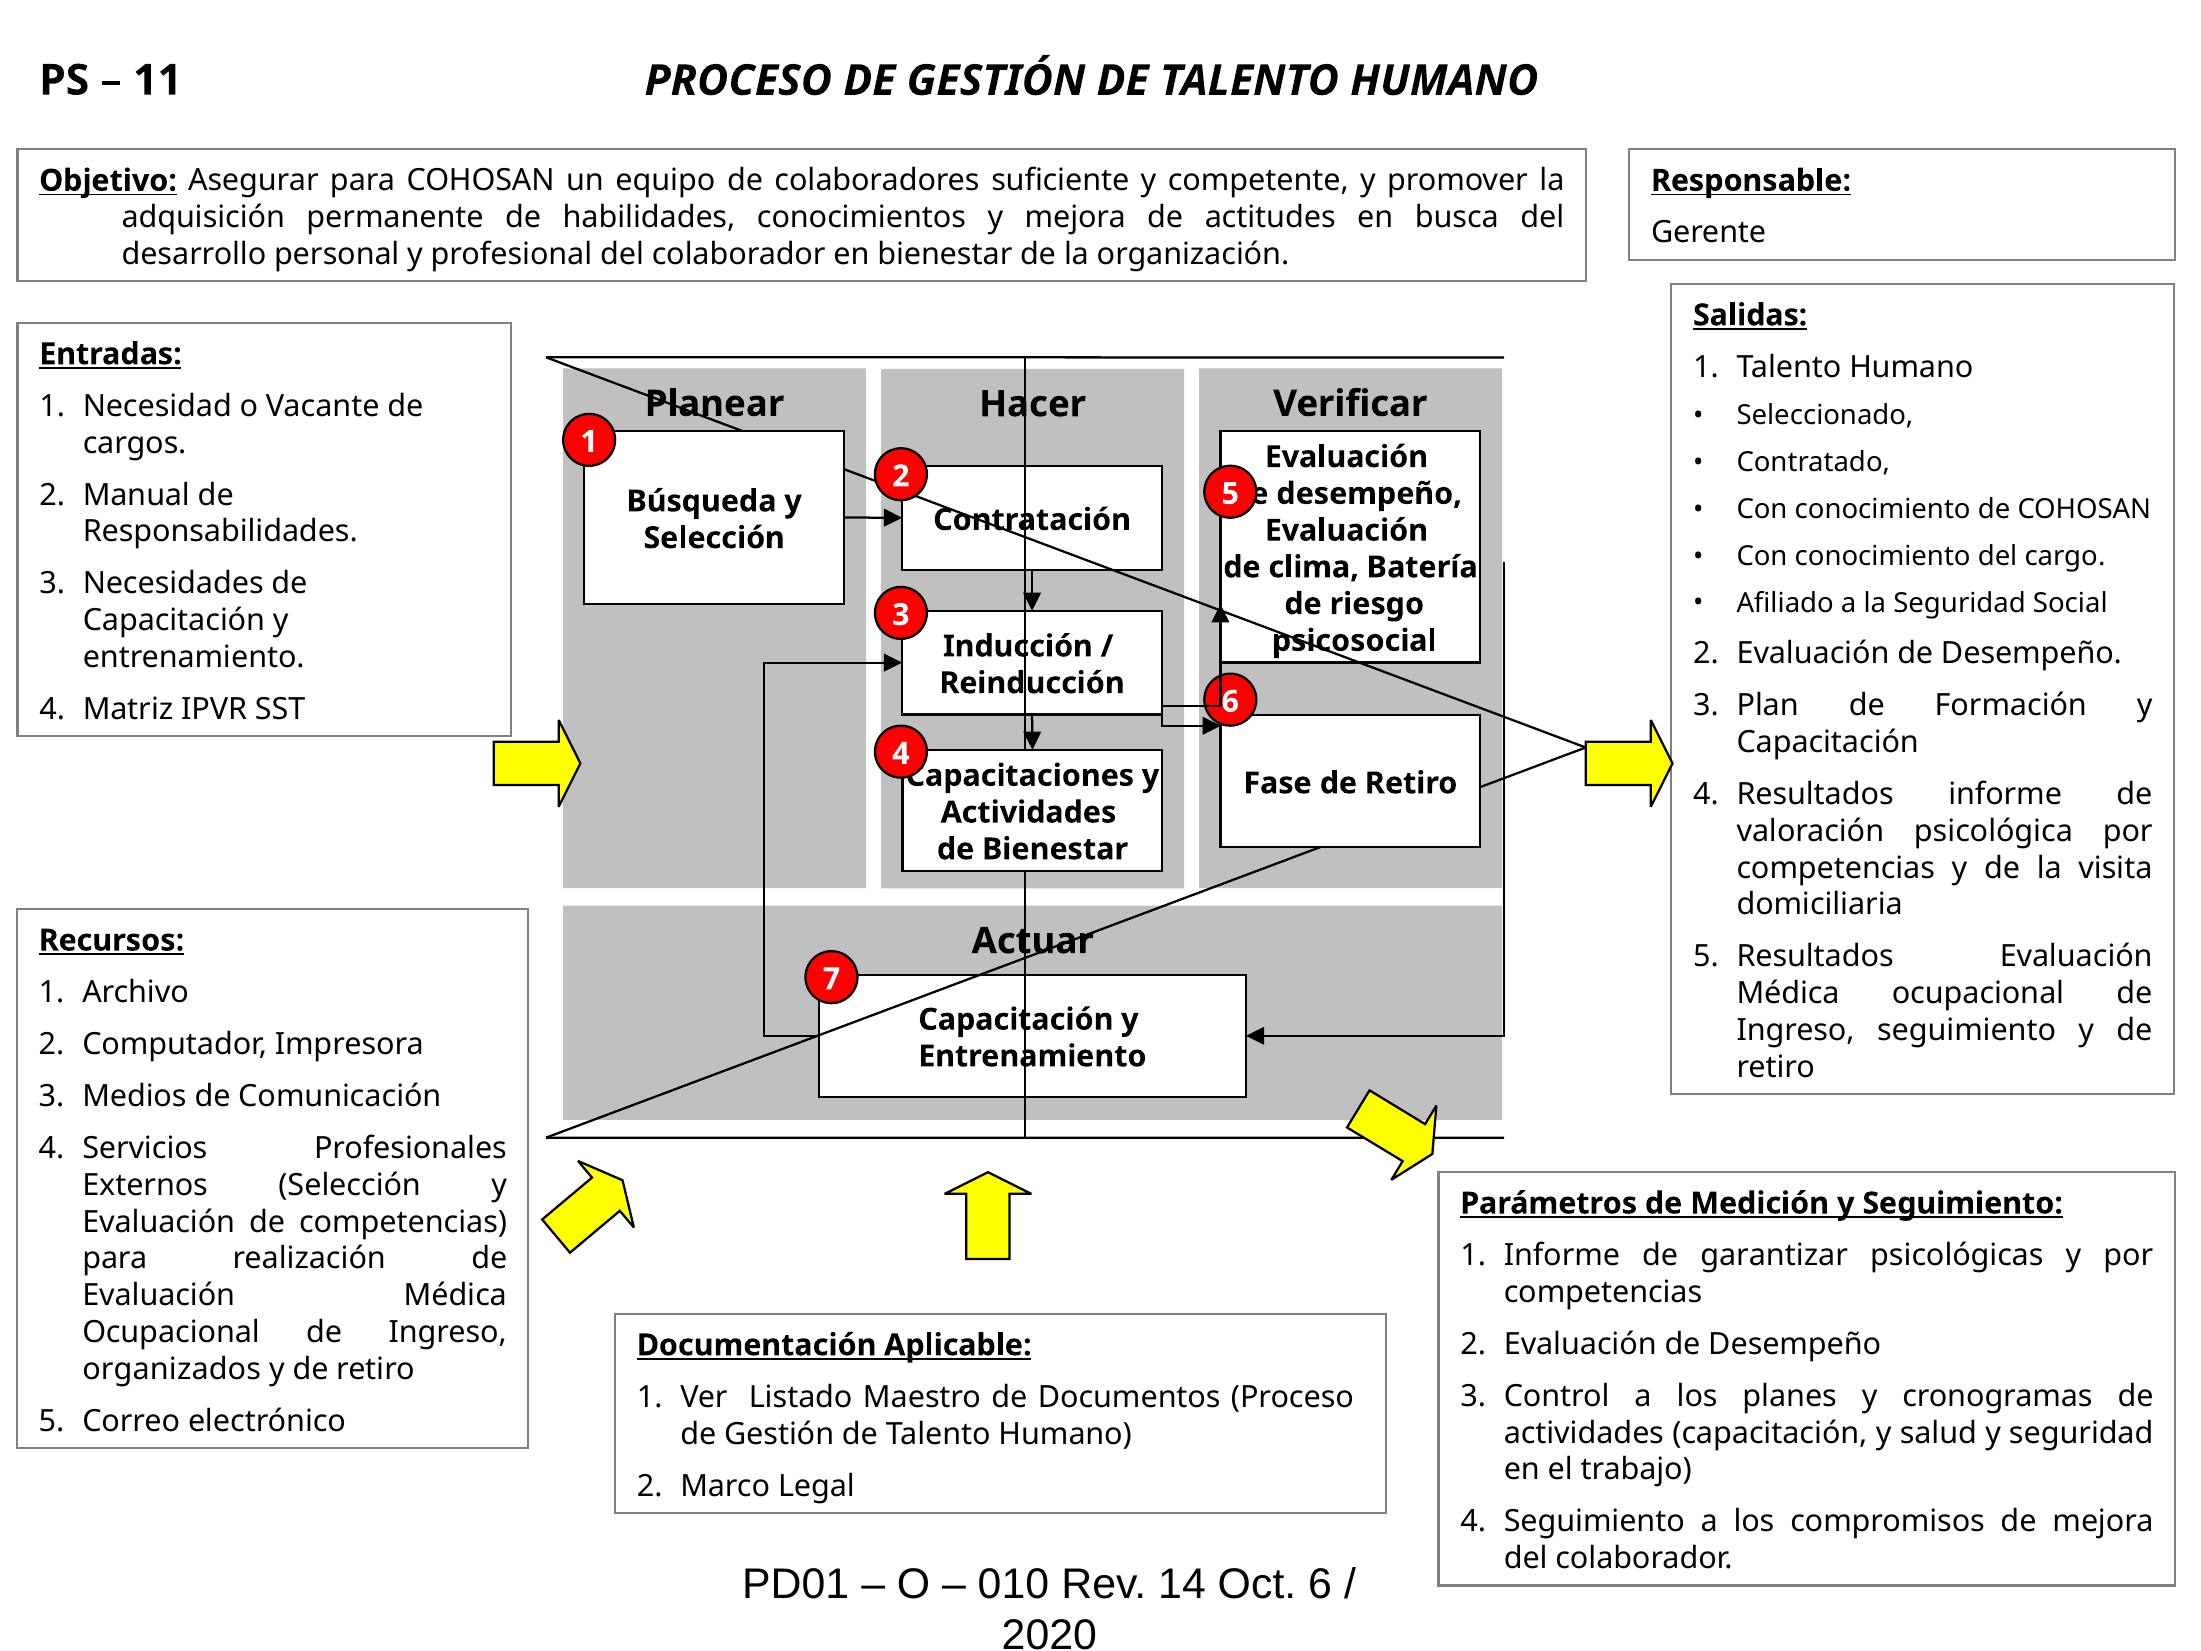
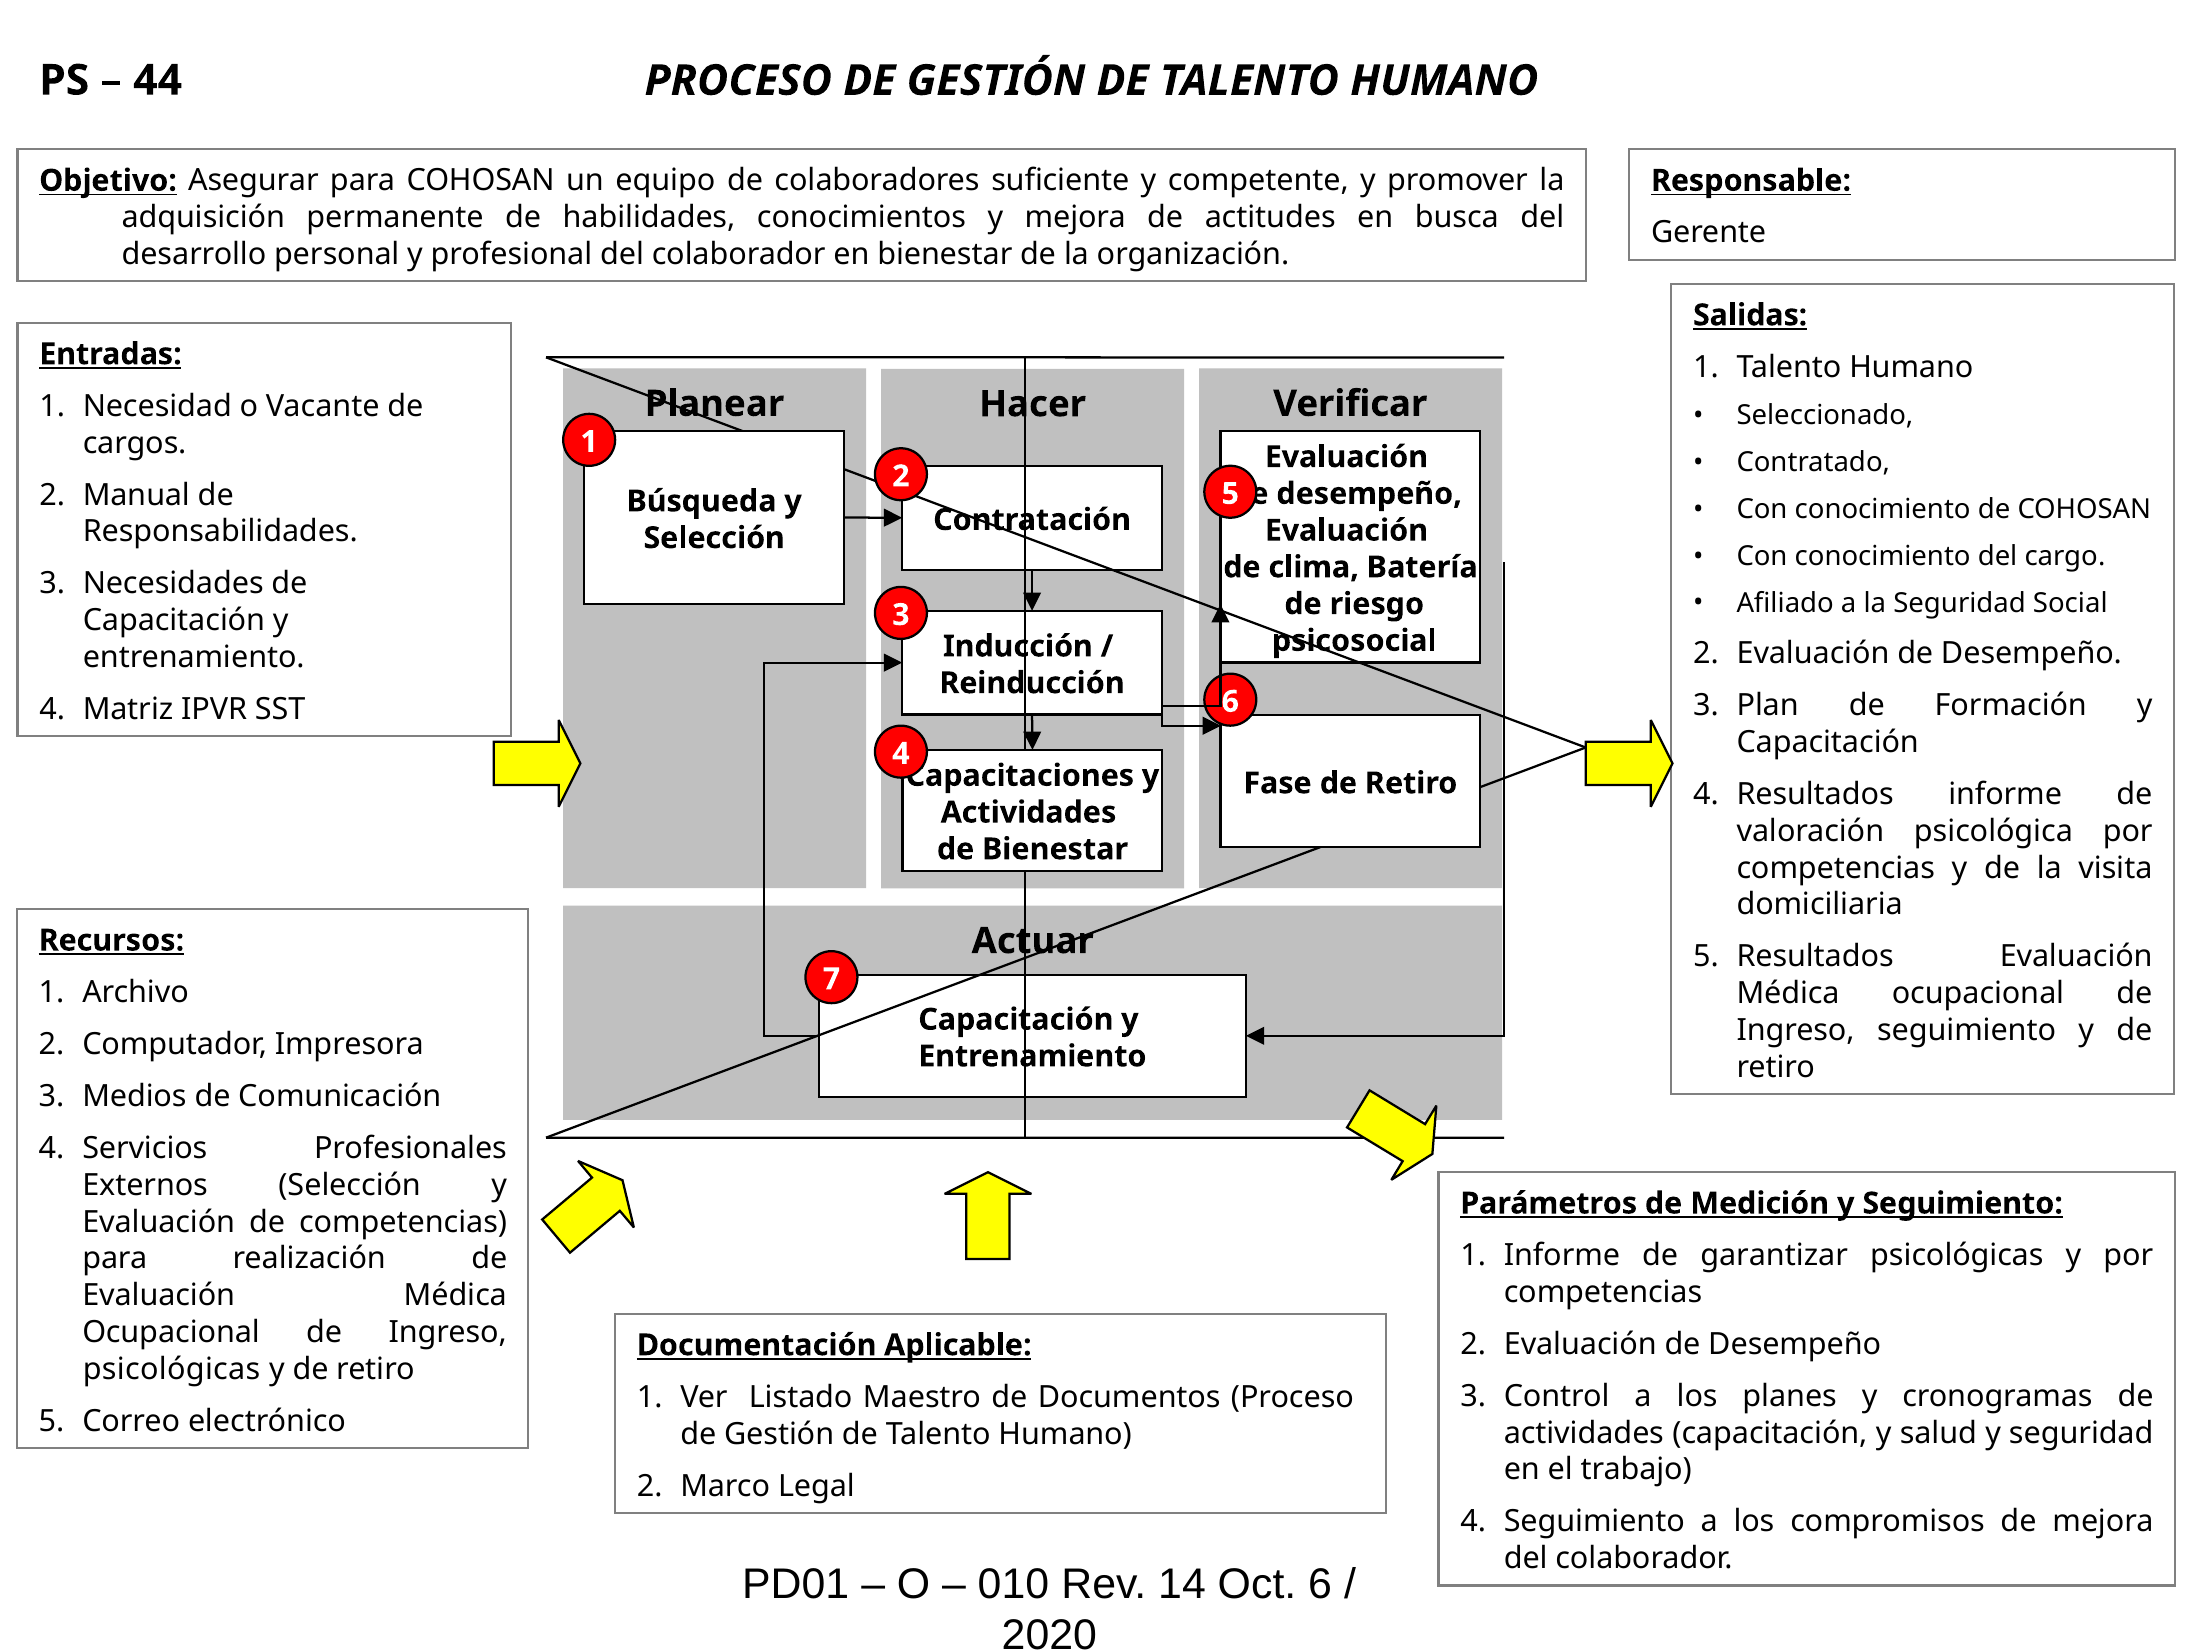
11: 11 -> 44
organizados at (172, 1369): organizados -> psicológicas
